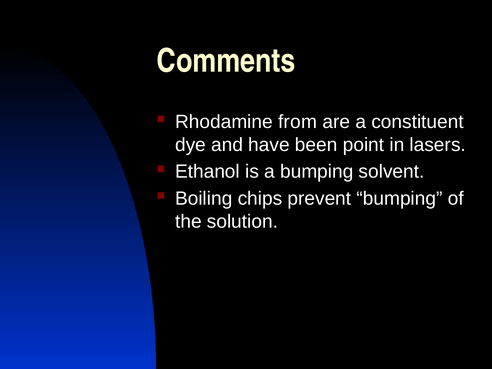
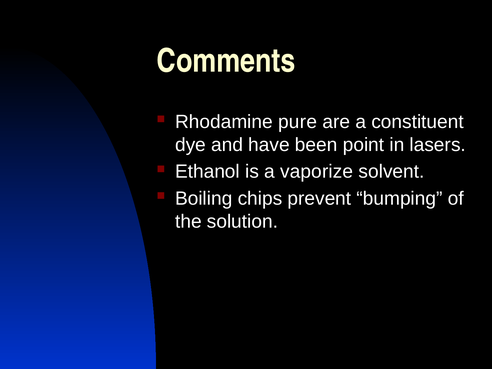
from: from -> pure
a bumping: bumping -> vaporize
